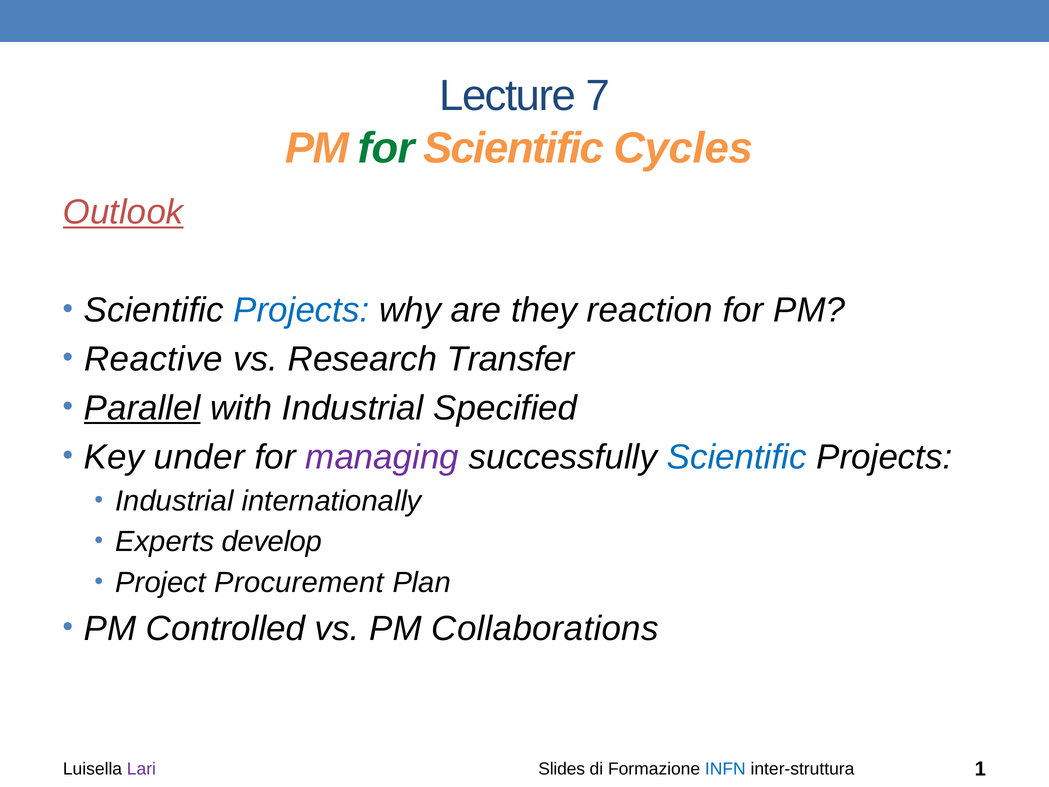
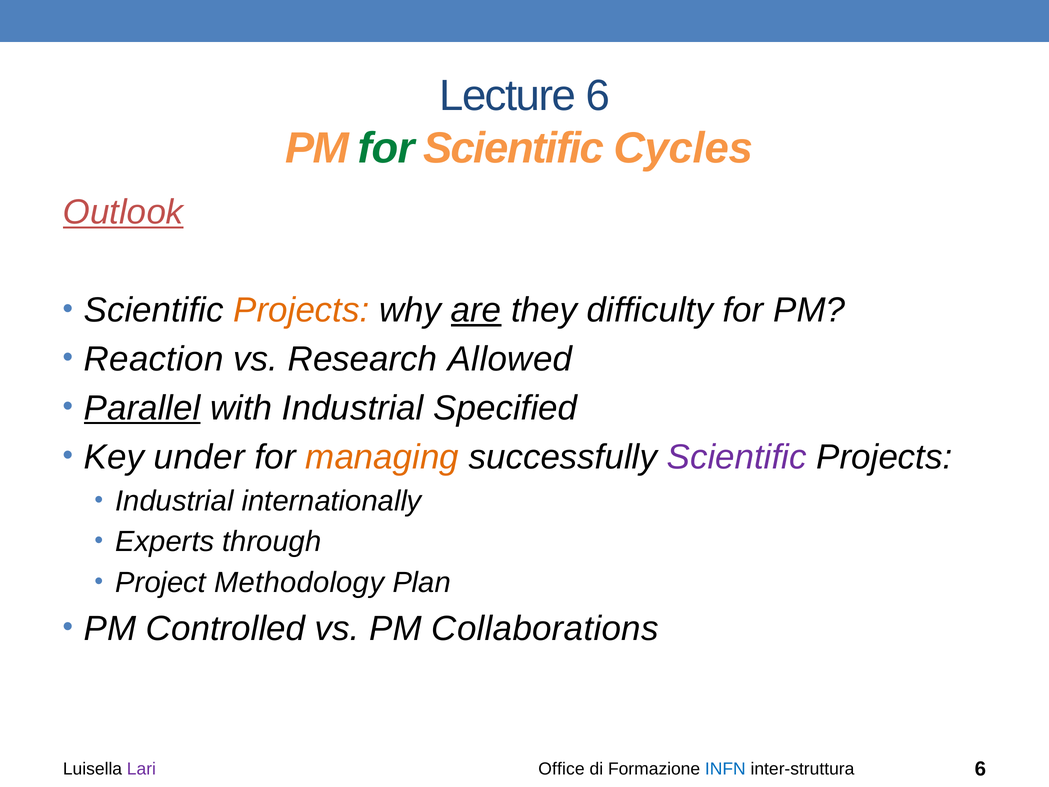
Lecture 7: 7 -> 6
Projects at (301, 310) colour: blue -> orange
are underline: none -> present
reaction: reaction -> difficulty
Reactive: Reactive -> Reaction
Transfer: Transfer -> Allowed
managing colour: purple -> orange
Scientific at (737, 457) colour: blue -> purple
develop: develop -> through
Procurement: Procurement -> Methodology
Slides: Slides -> Office
inter-struttura 1: 1 -> 6
